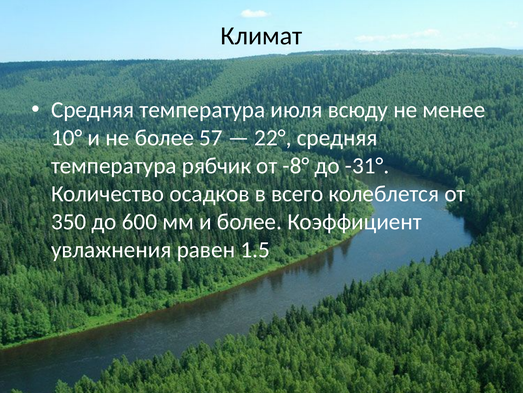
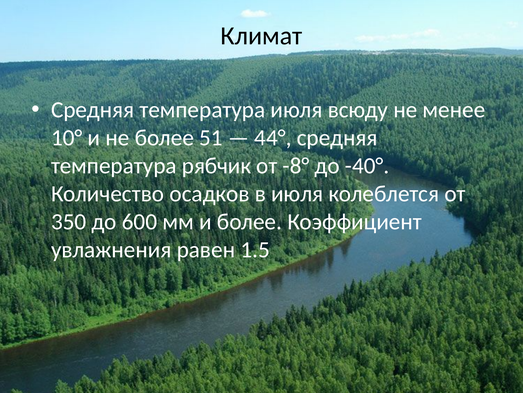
57: 57 -> 51
22°: 22° -> 44°
-31°: -31° -> -40°
в всего: всего -> июля
